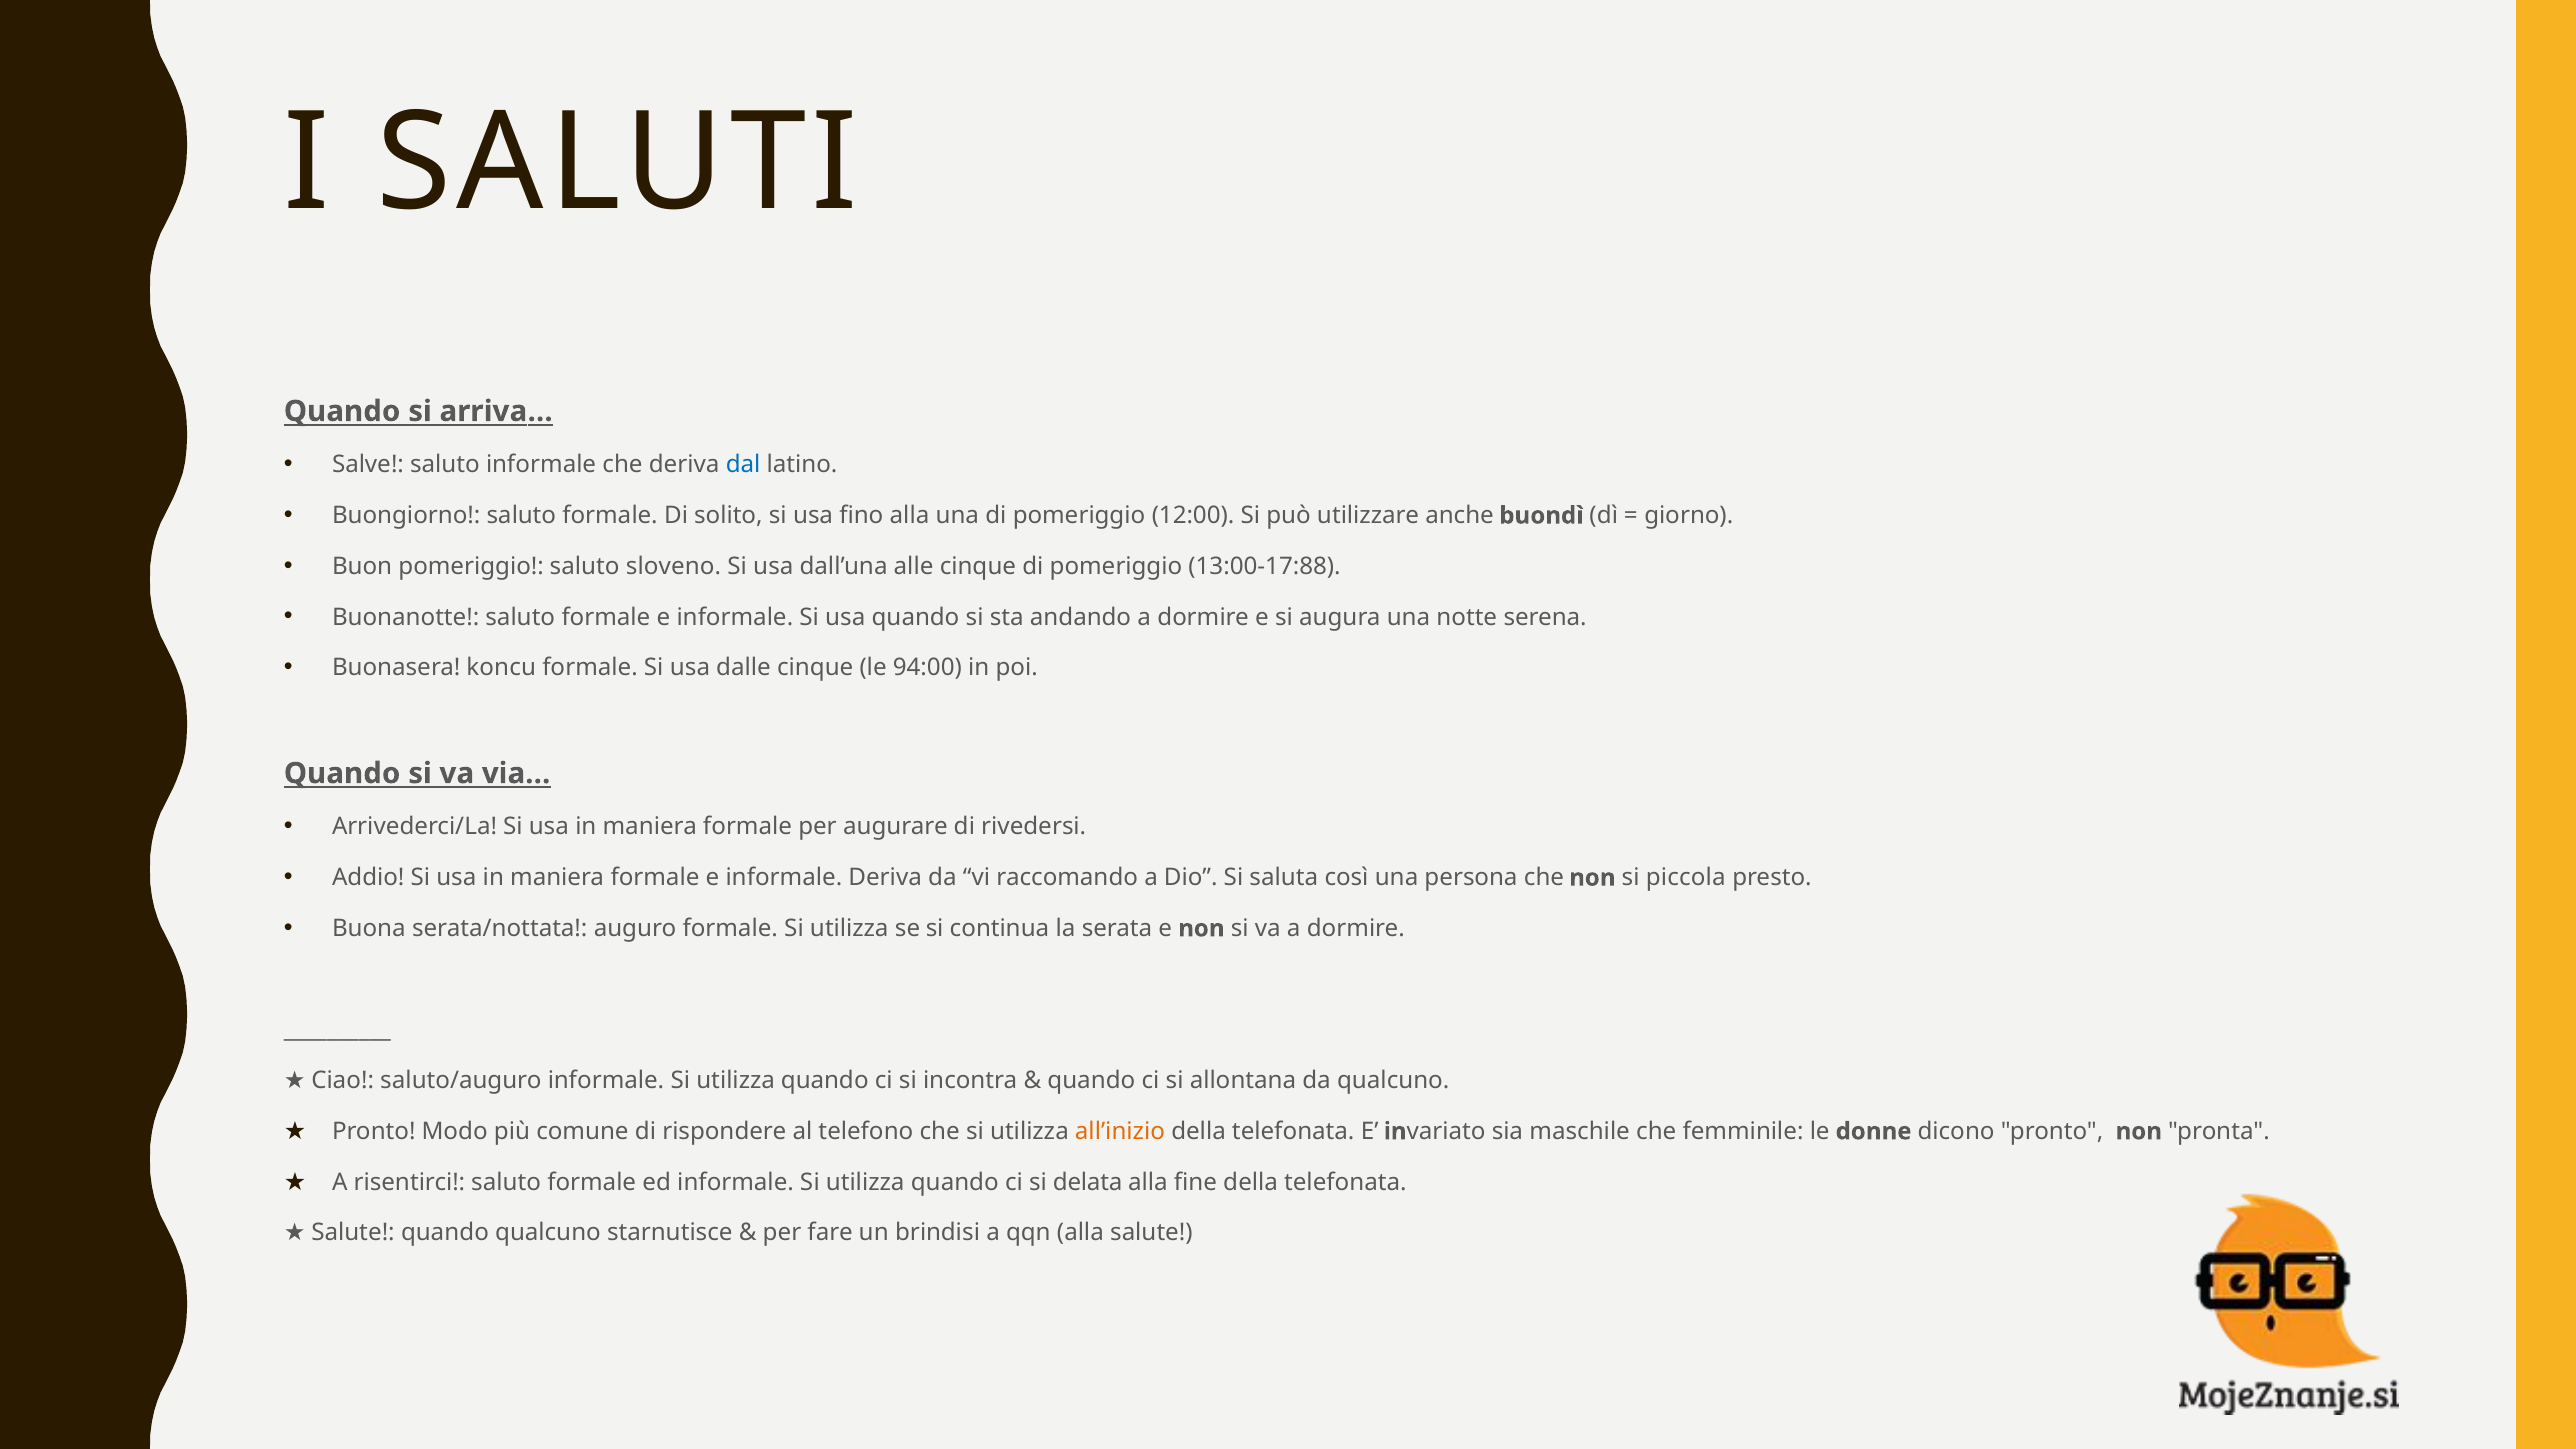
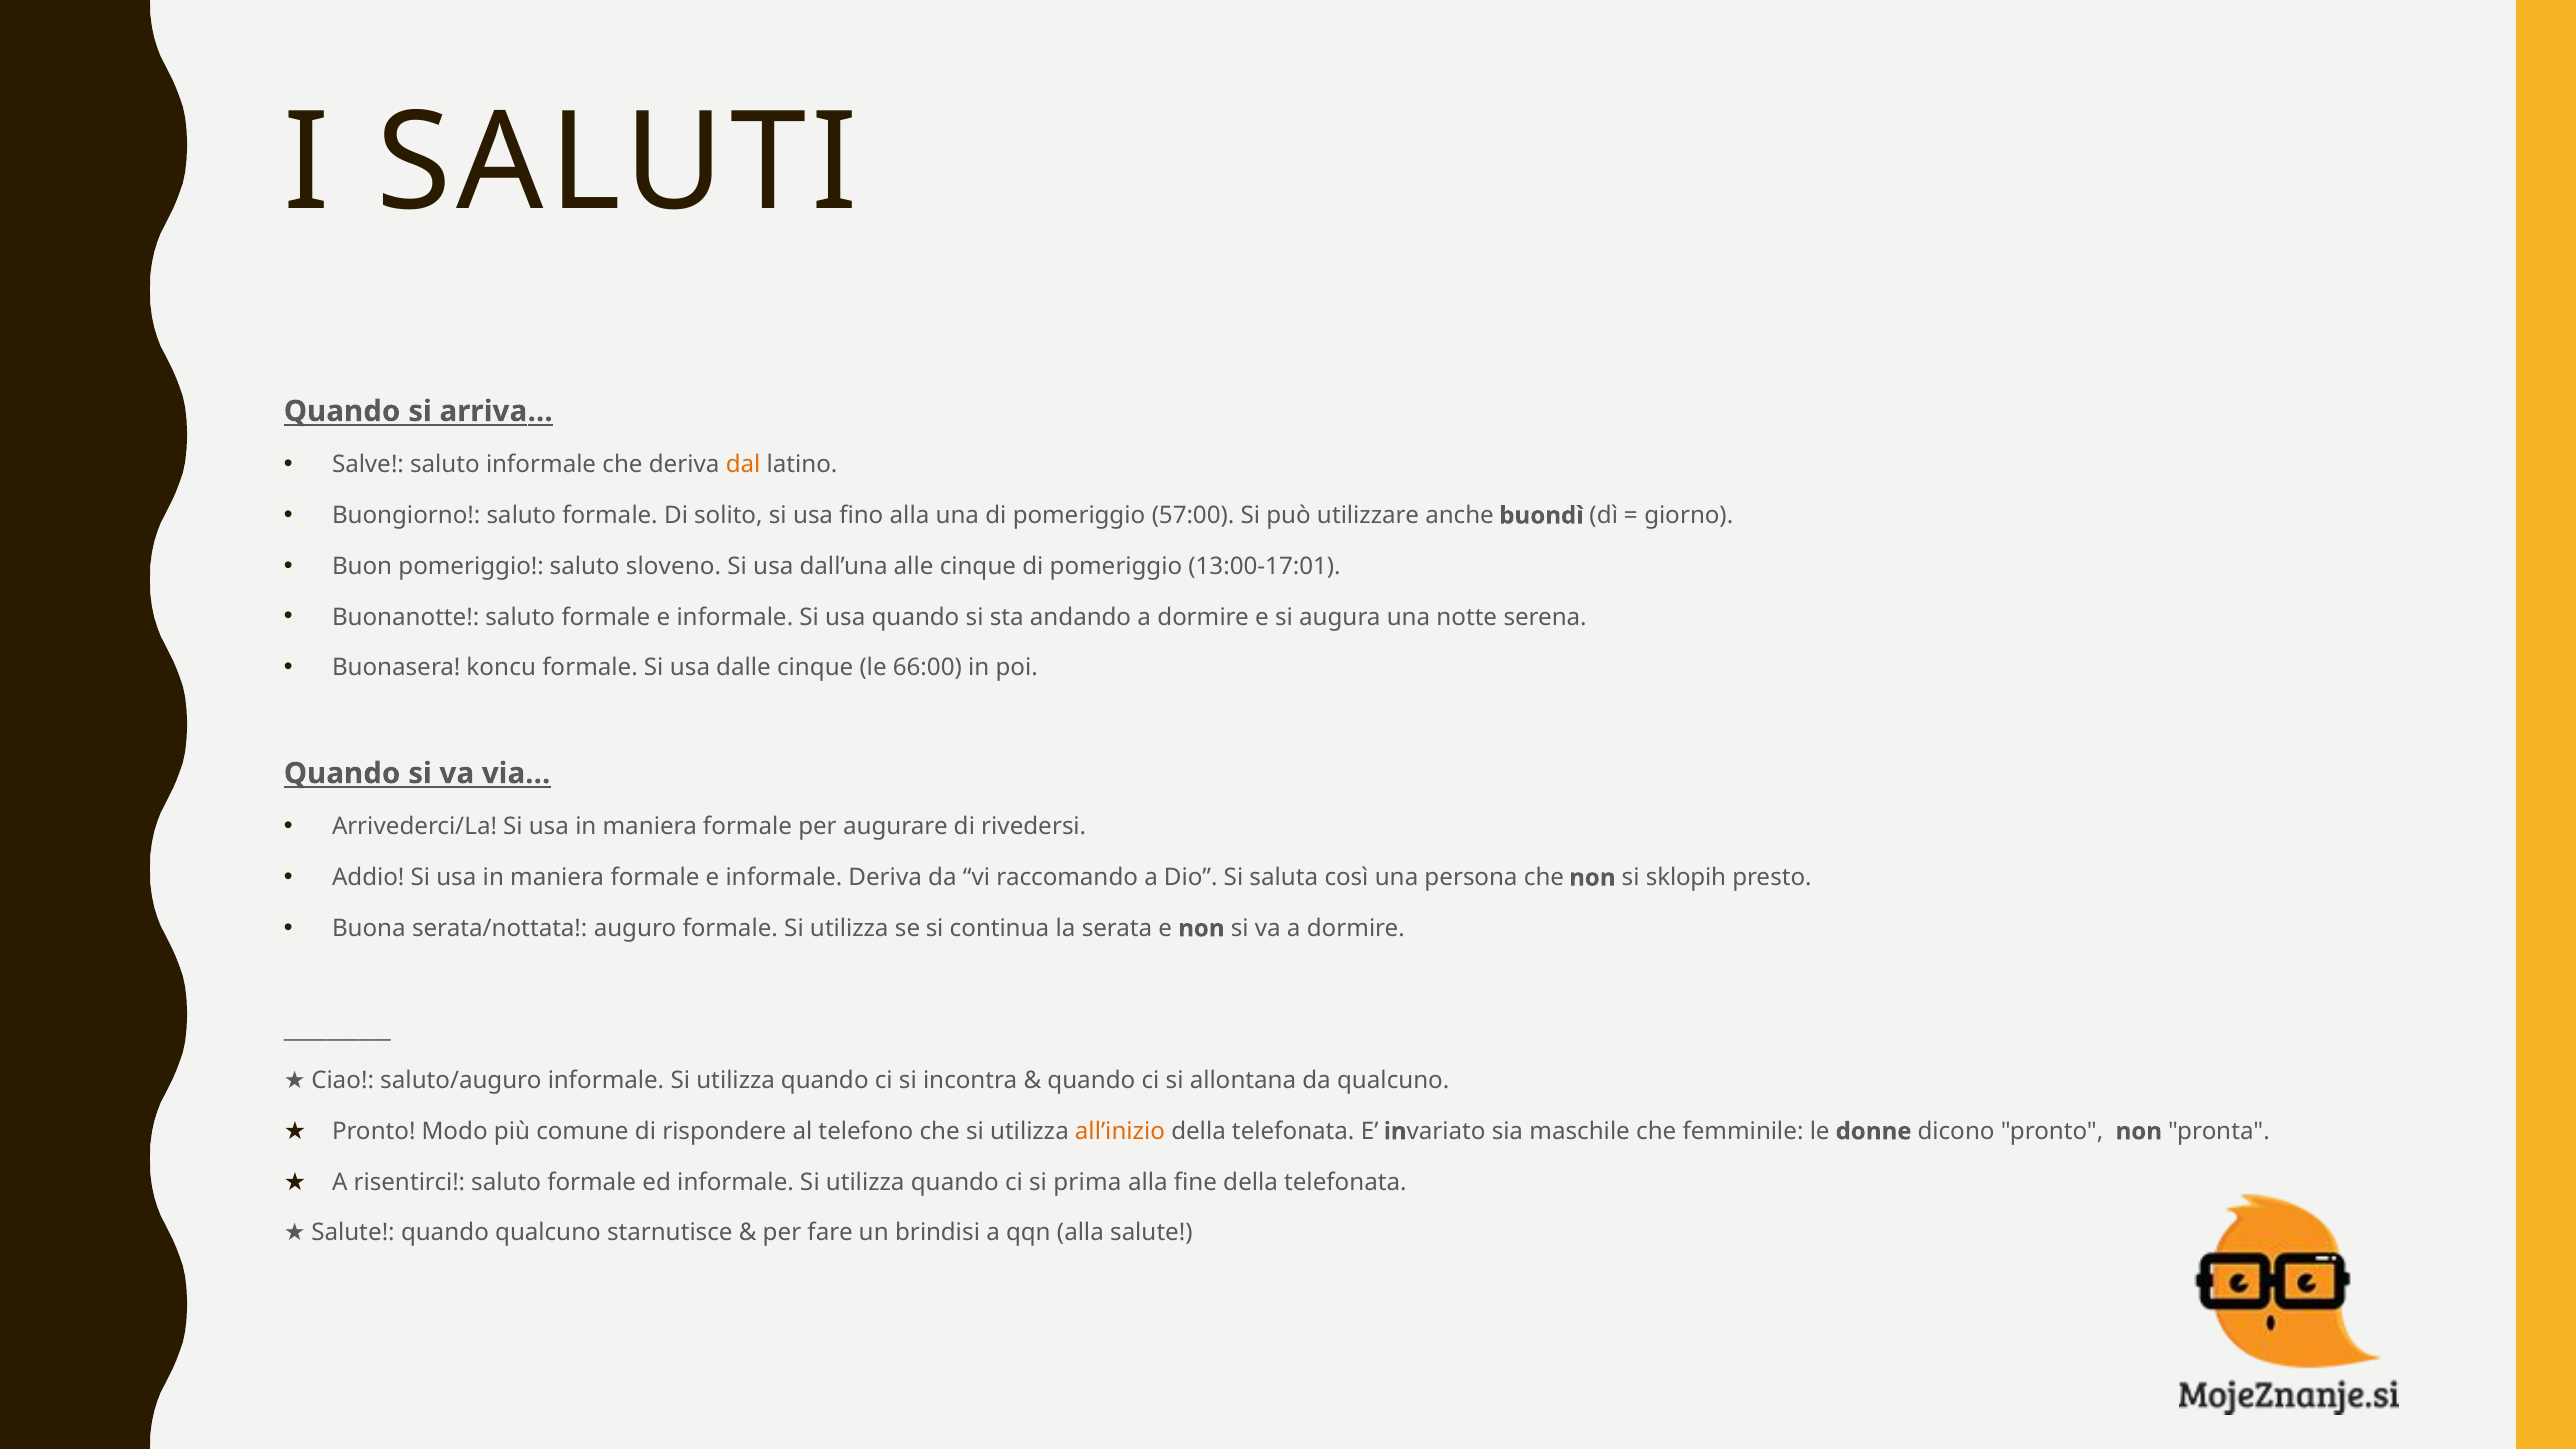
dal colour: blue -> orange
12:00: 12:00 -> 57:00
13:00-17:88: 13:00-17:88 -> 13:00-17:01
94:00: 94:00 -> 66:00
piccola: piccola -> sklopih
delata: delata -> prima
